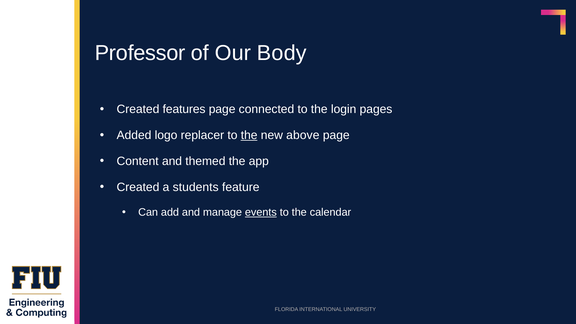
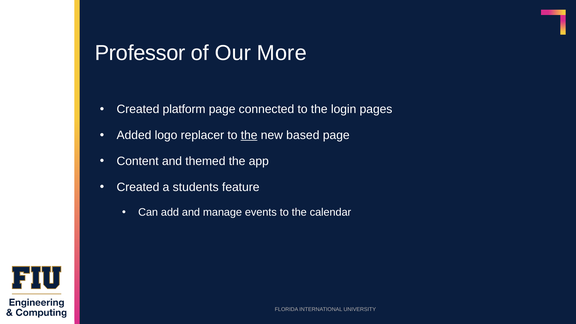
Body: Body -> More
features: features -> platform
above: above -> based
events underline: present -> none
